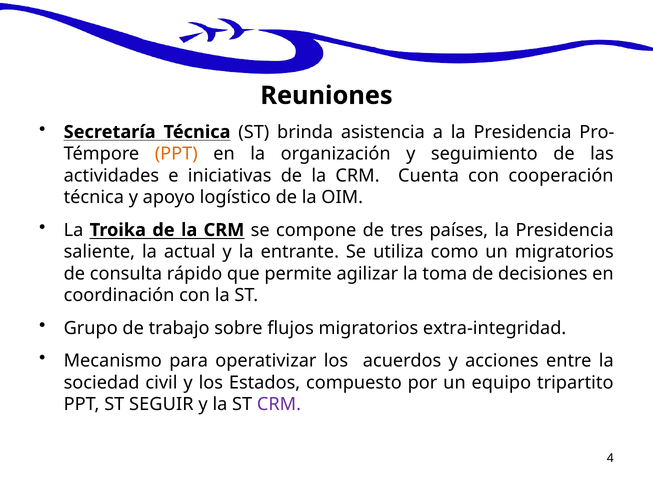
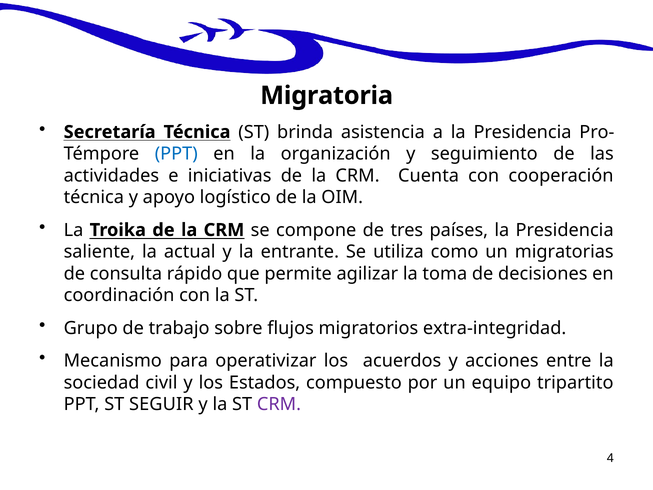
Reuniones: Reuniones -> Migratoria
PPT at (176, 154) colour: orange -> blue
un migratorios: migratorios -> migratorias
